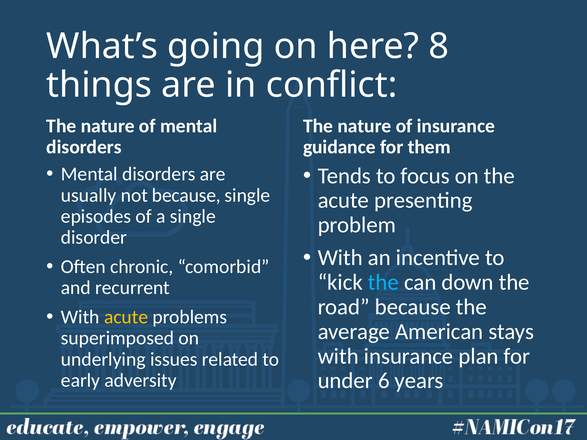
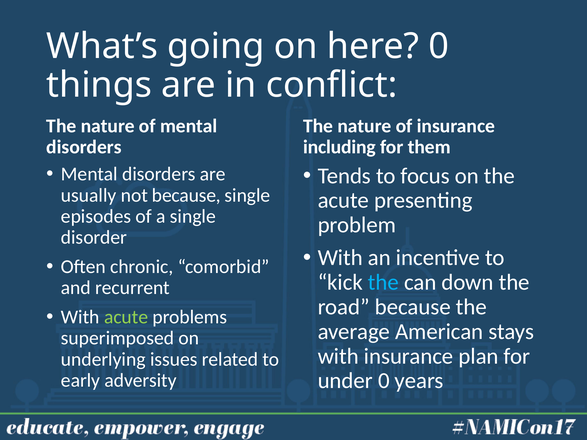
here 8: 8 -> 0
guidance: guidance -> including
acute at (126, 317) colour: yellow -> light green
under 6: 6 -> 0
